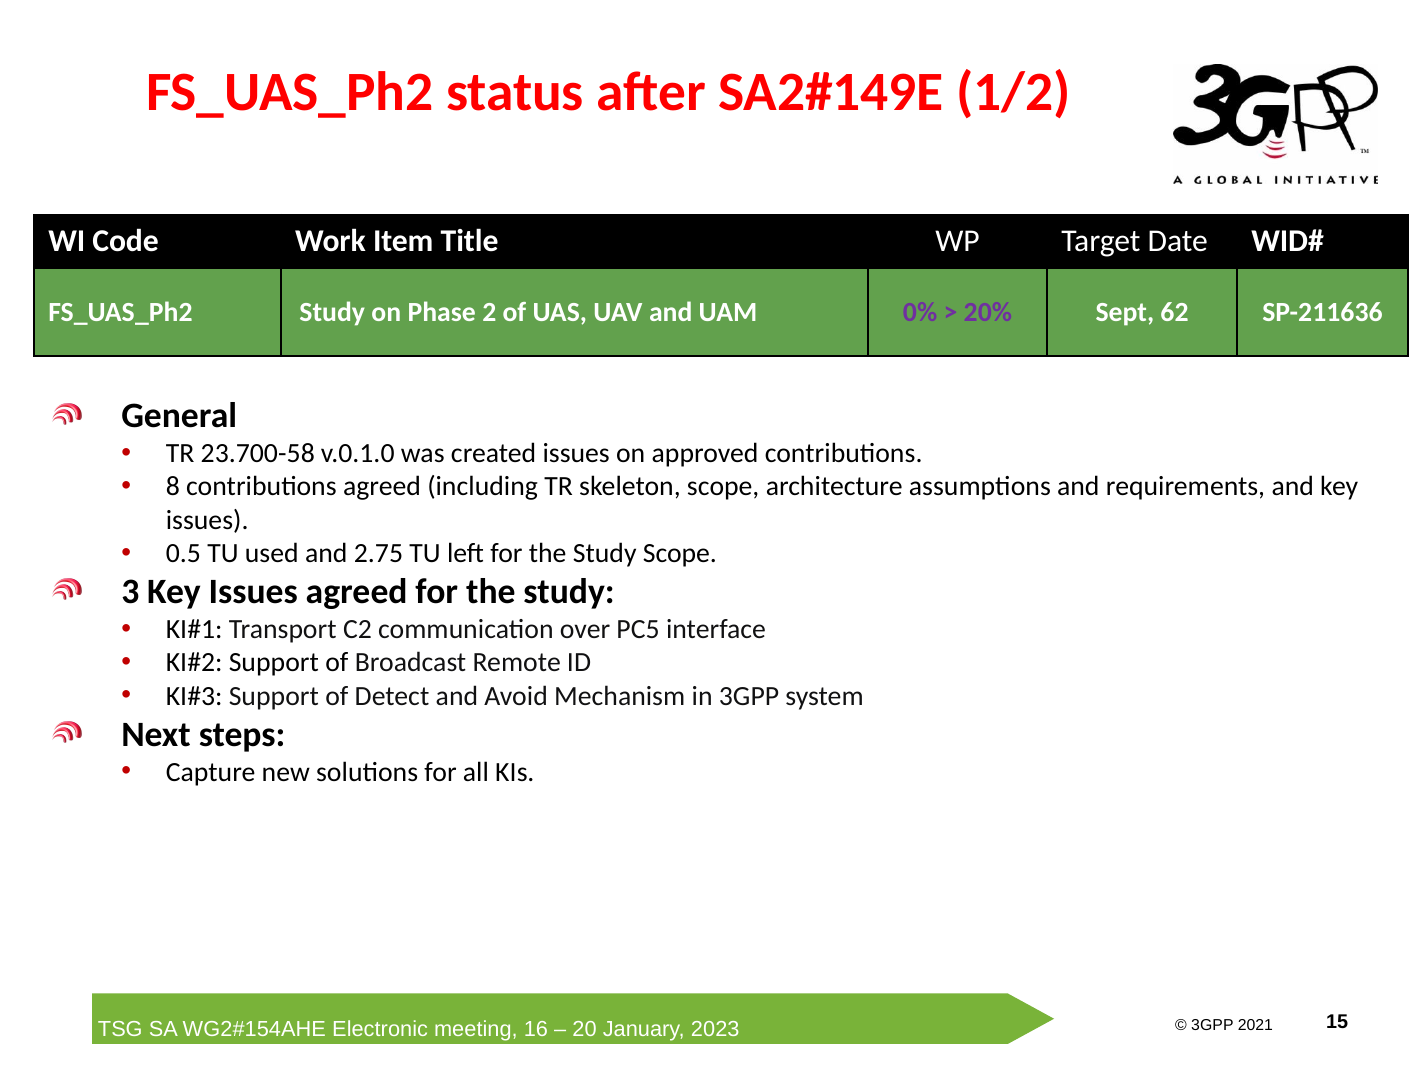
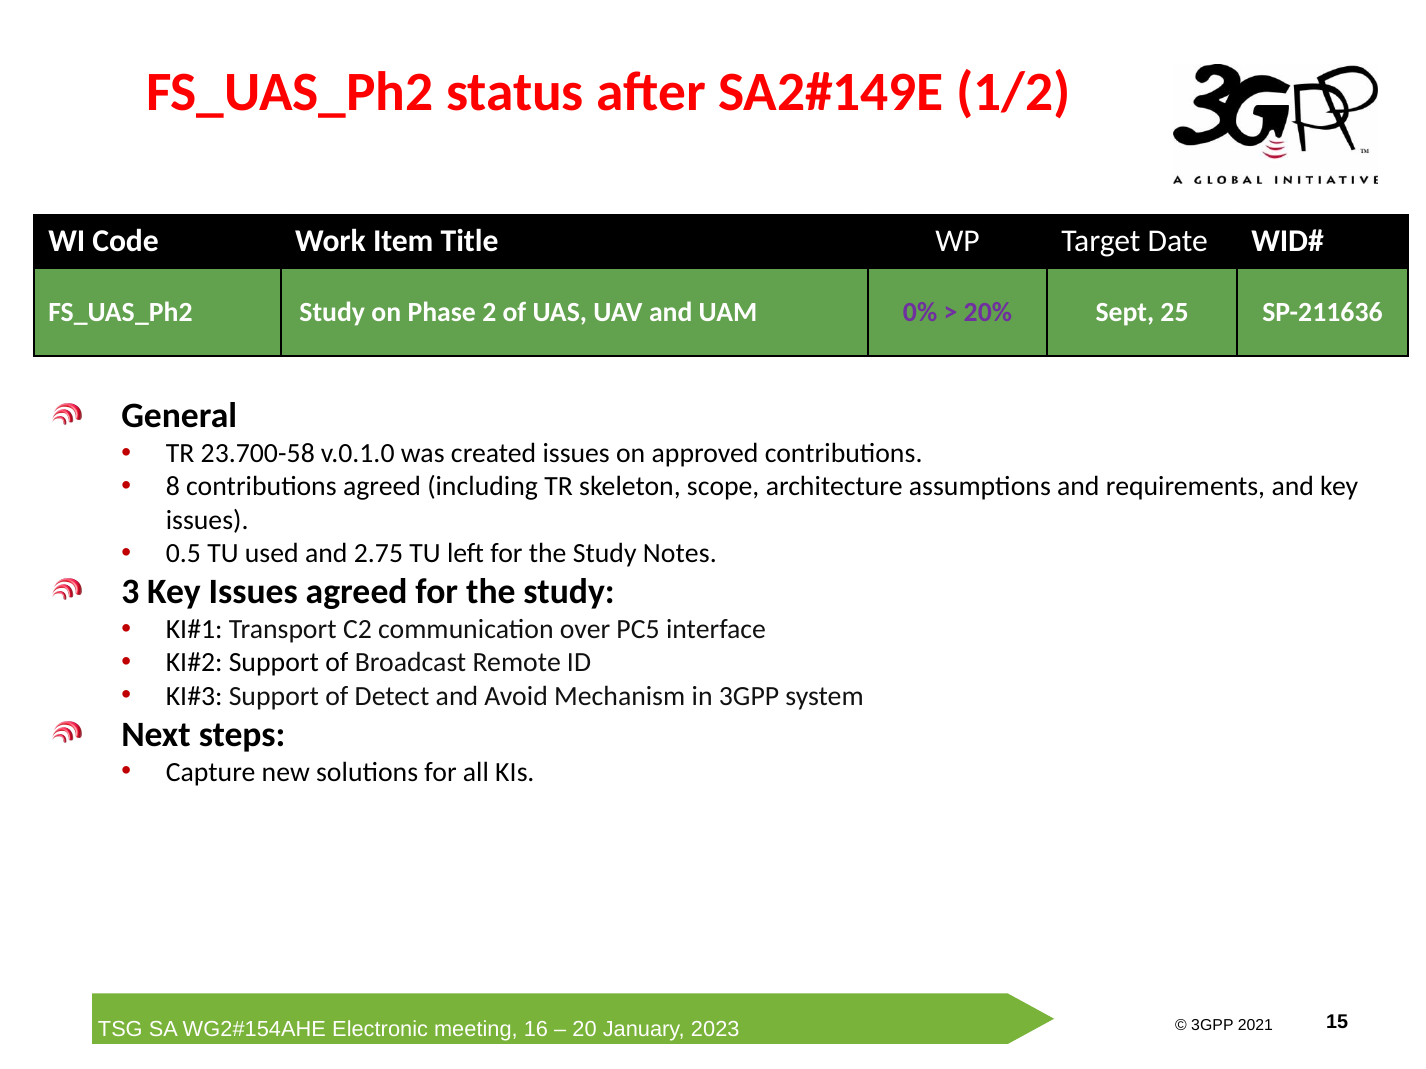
62: 62 -> 25
Study Scope: Scope -> Notes
